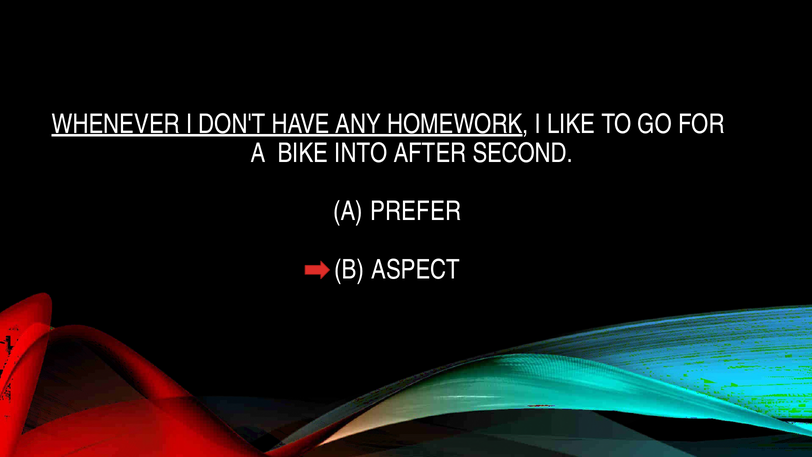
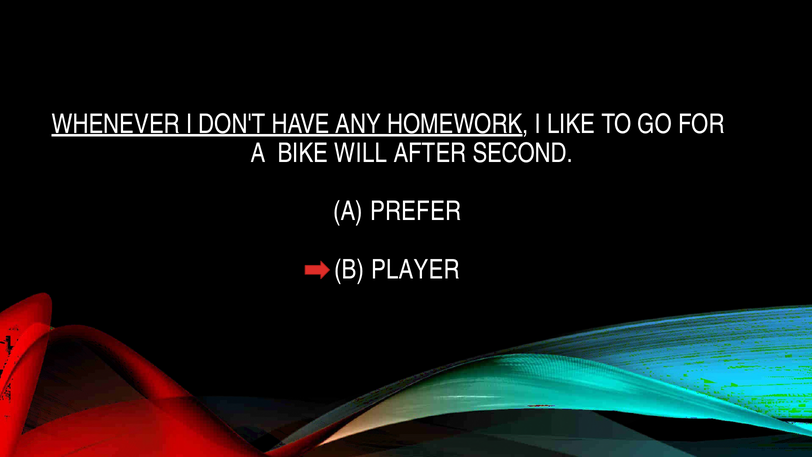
INTO: INTO -> WILL
ASPECT: ASPECT -> PLAYER
